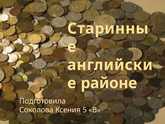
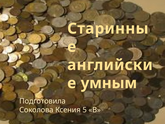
районе: районе -> умным
